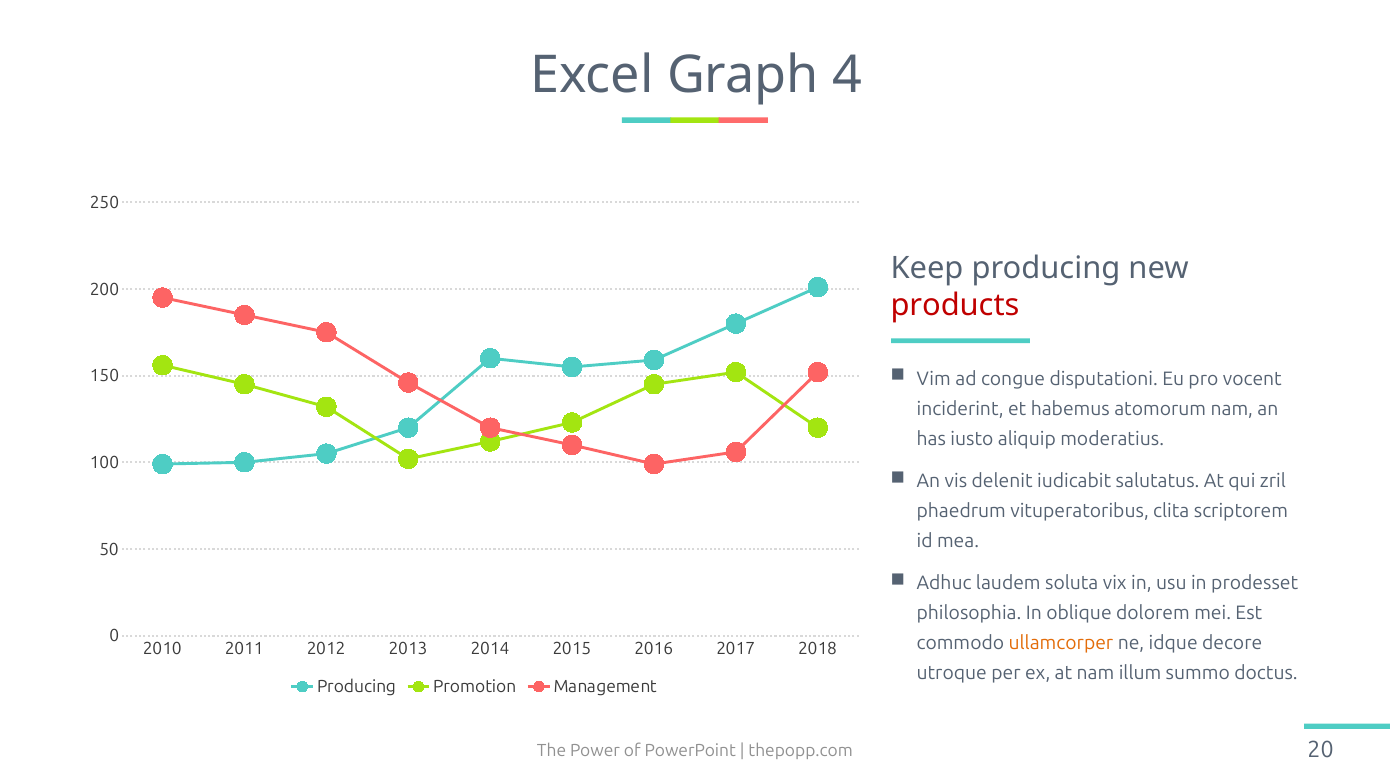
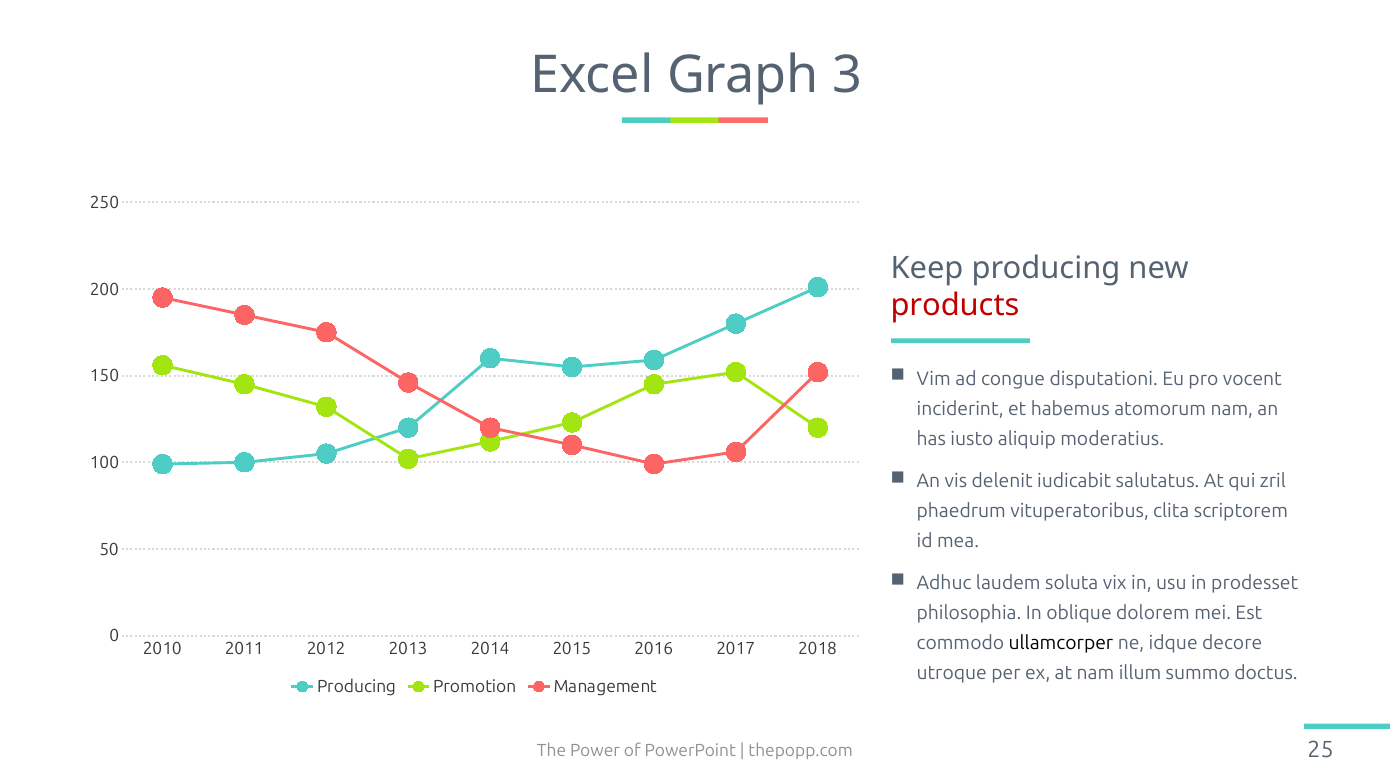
4: 4 -> 3
ullamcorper colour: orange -> black
20: 20 -> 25
